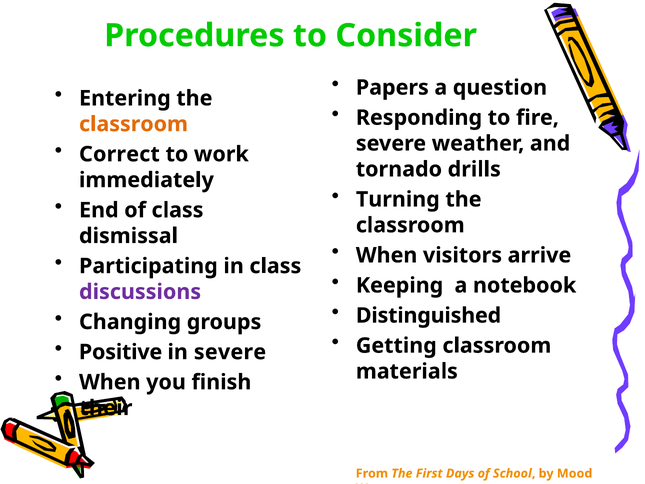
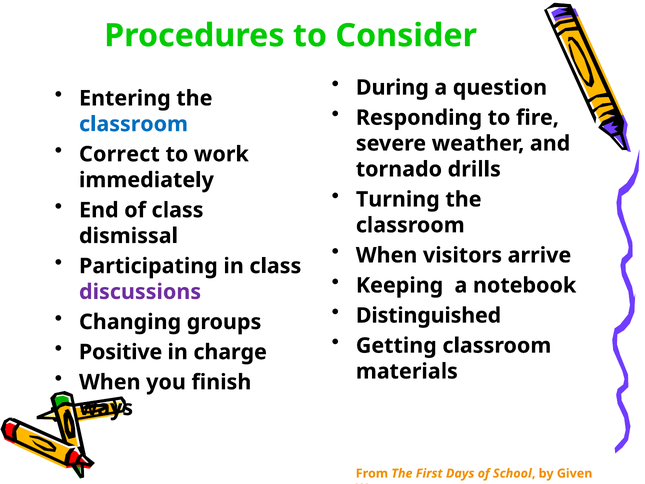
Papers: Papers -> During
classroom at (134, 124) colour: orange -> blue
in severe: severe -> charge
their: their -> ways
Mood: Mood -> Given
